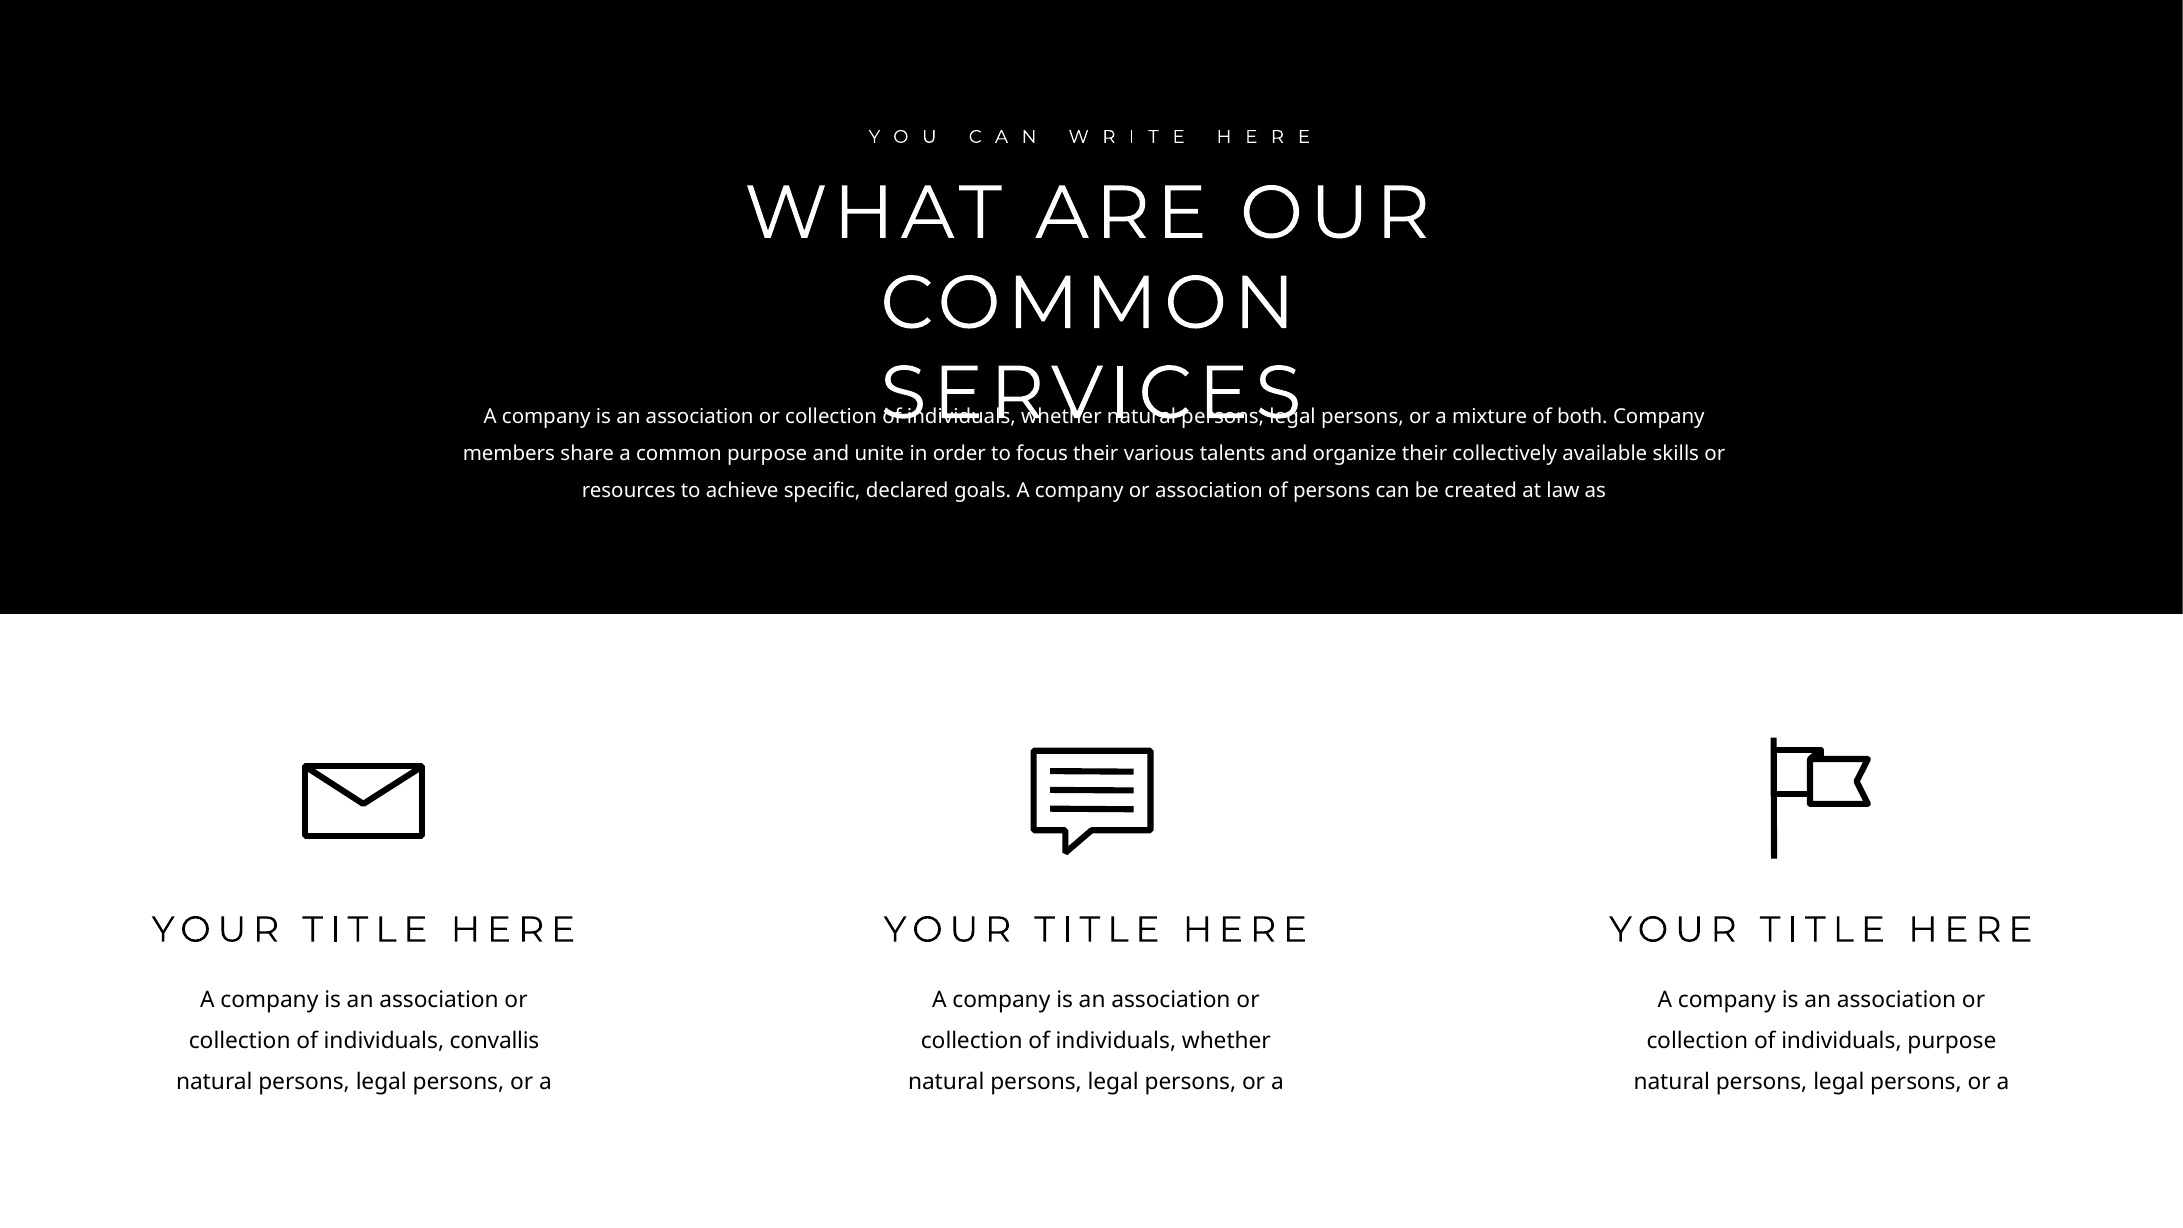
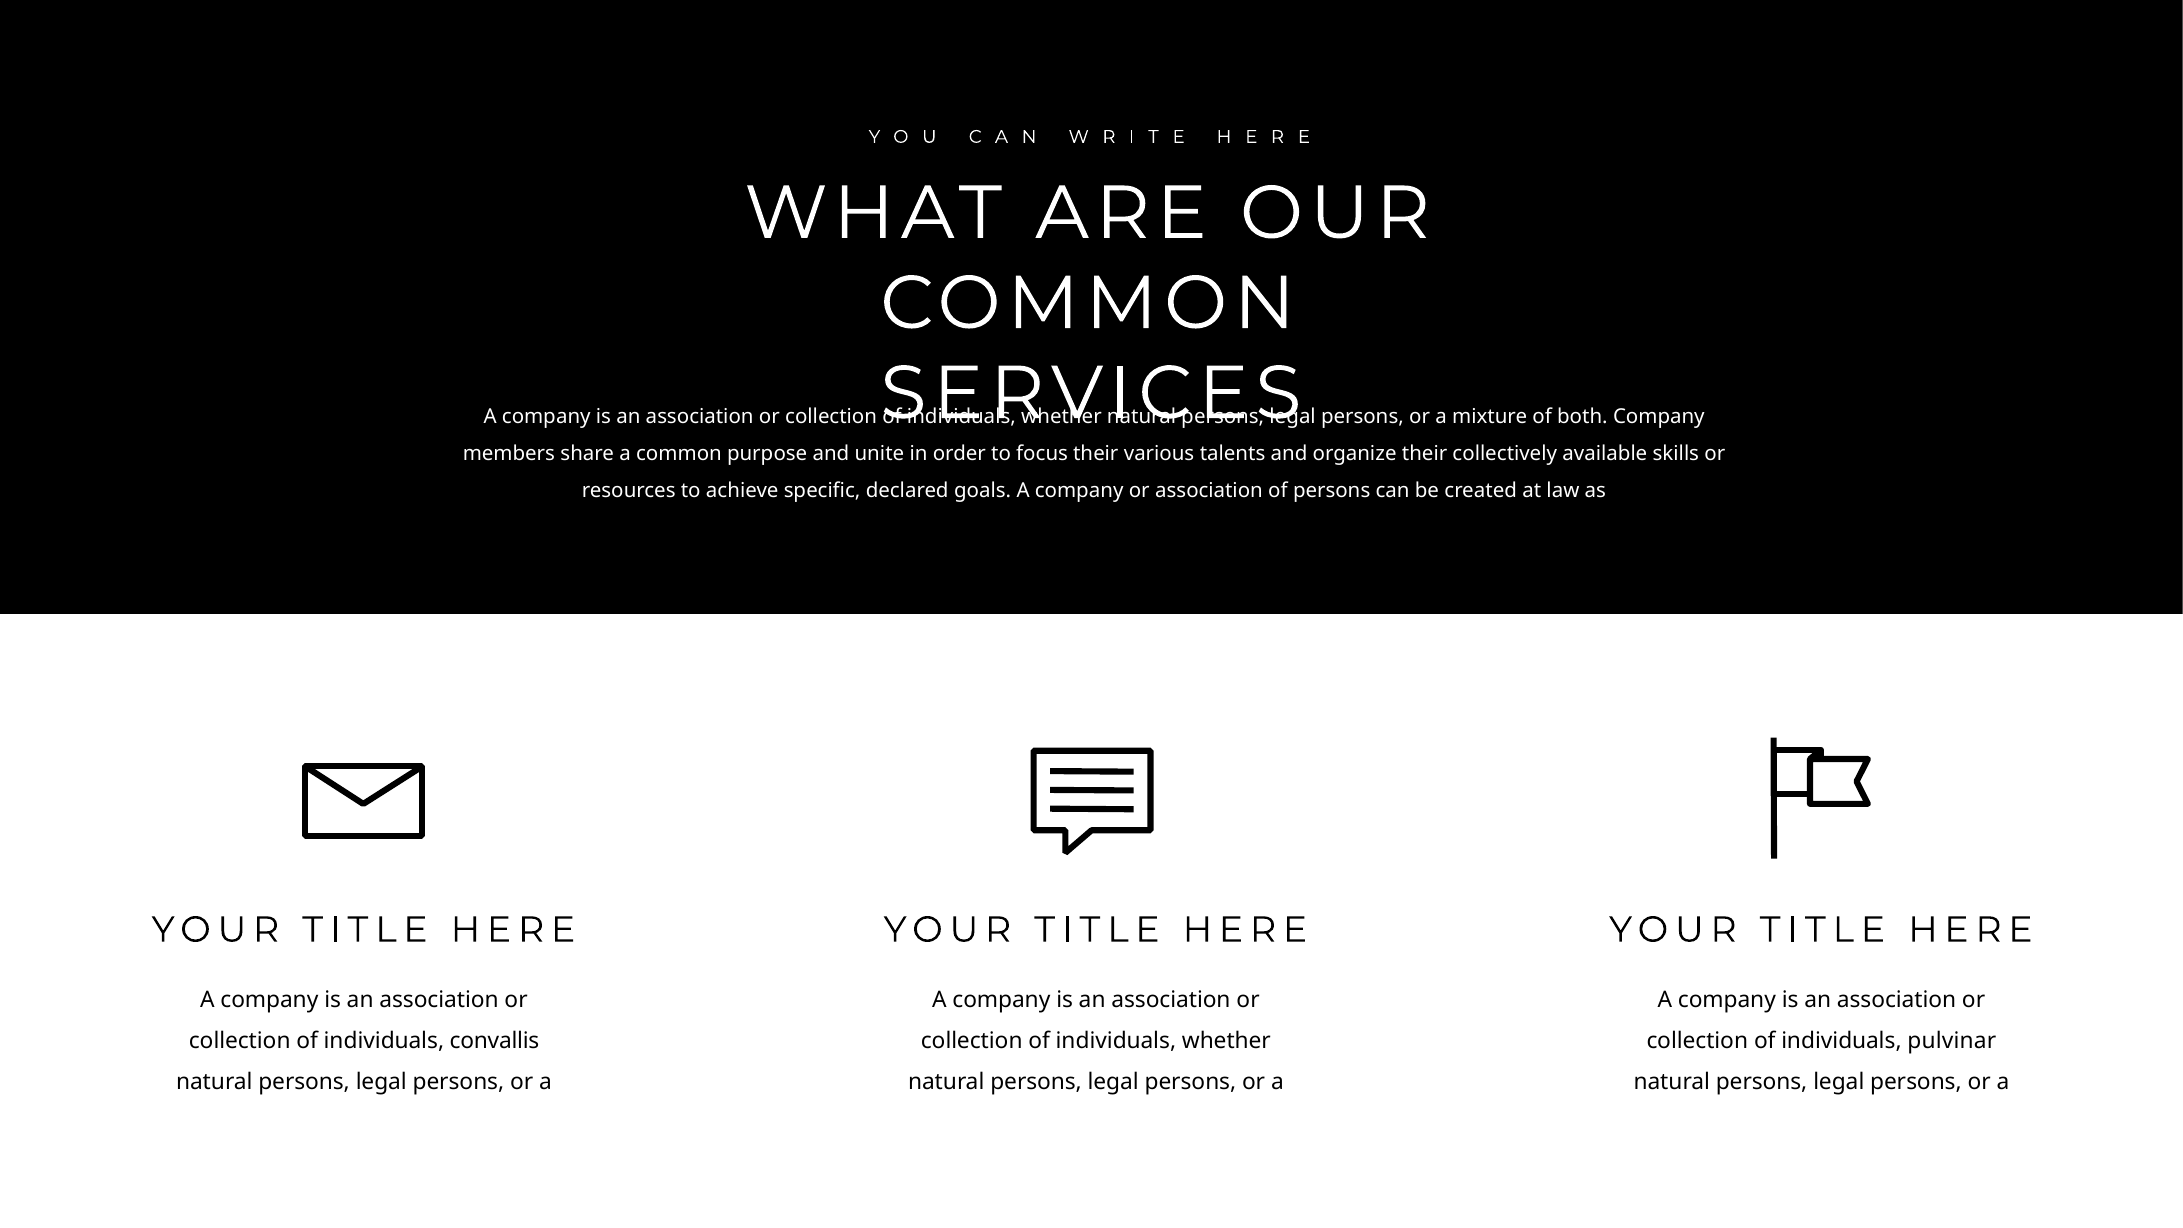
individuals purpose: purpose -> pulvinar
